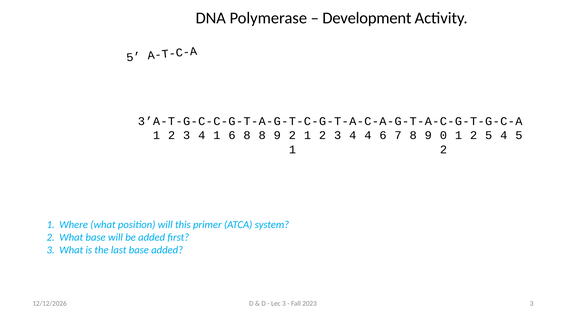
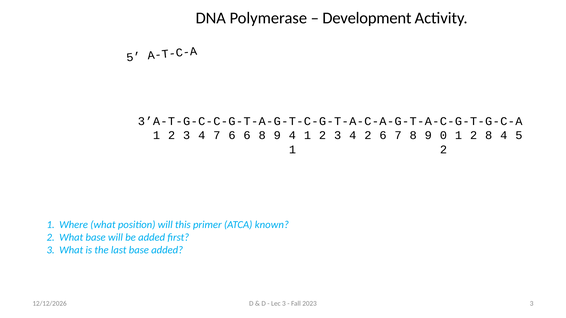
4 1: 1 -> 7
6 8: 8 -> 6
9 2: 2 -> 4
4 4: 4 -> 2
0 1 2 5: 5 -> 8
system: system -> known
